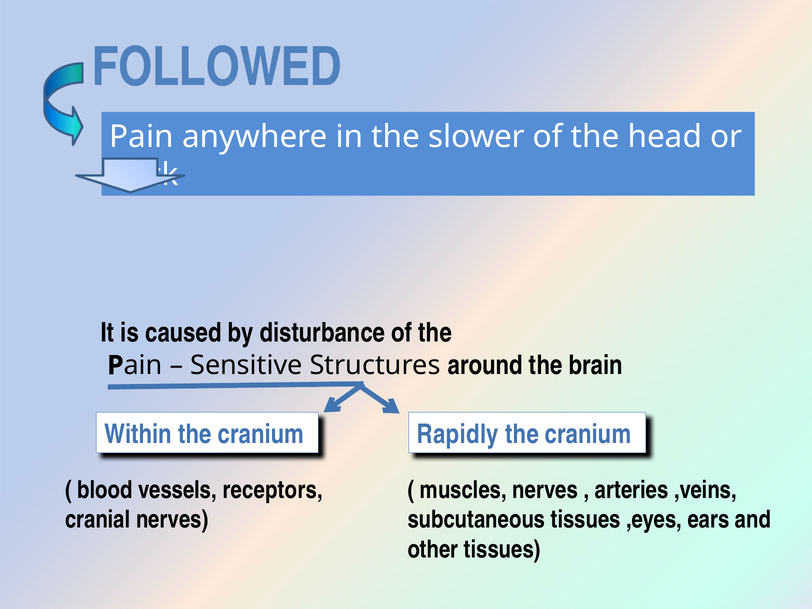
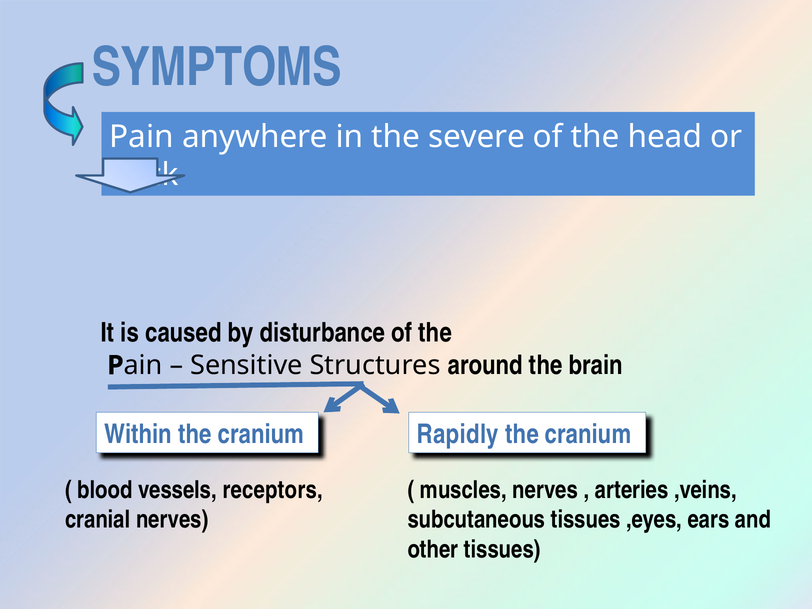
FOLLOWED: FOLLOWED -> SYMPTOMS
slower: slower -> severe
